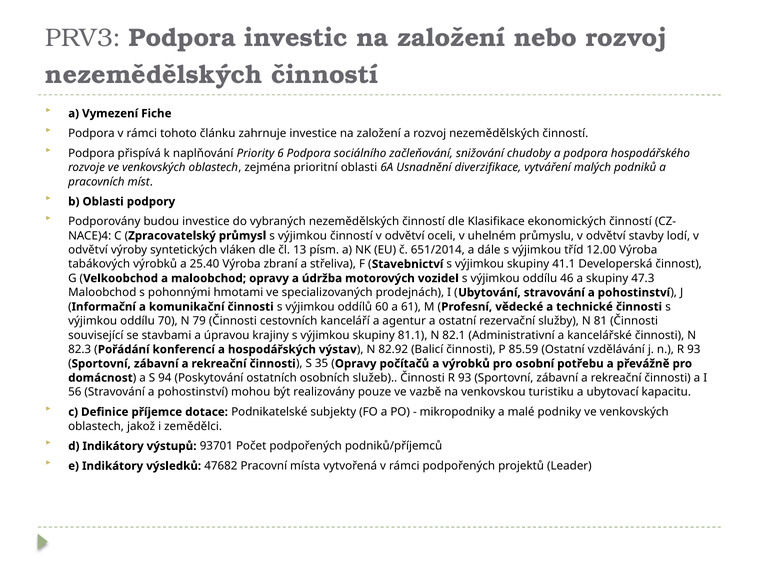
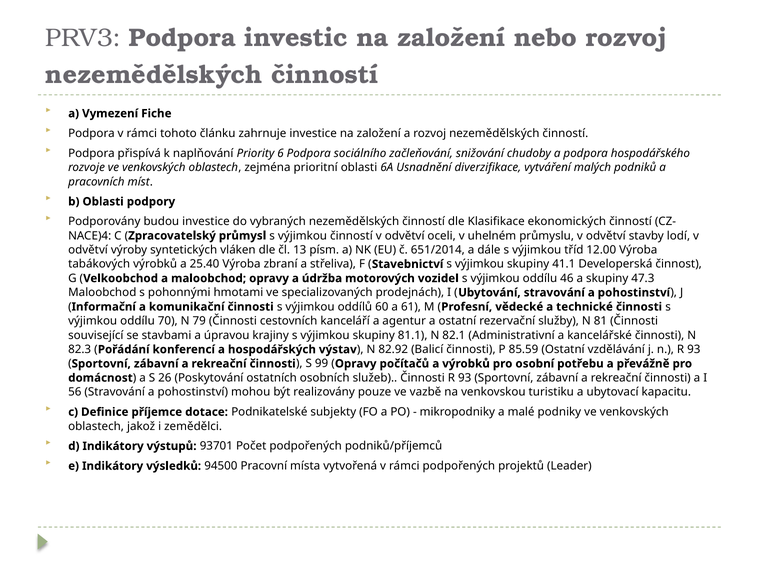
35: 35 -> 99
94: 94 -> 26
47682: 47682 -> 94500
